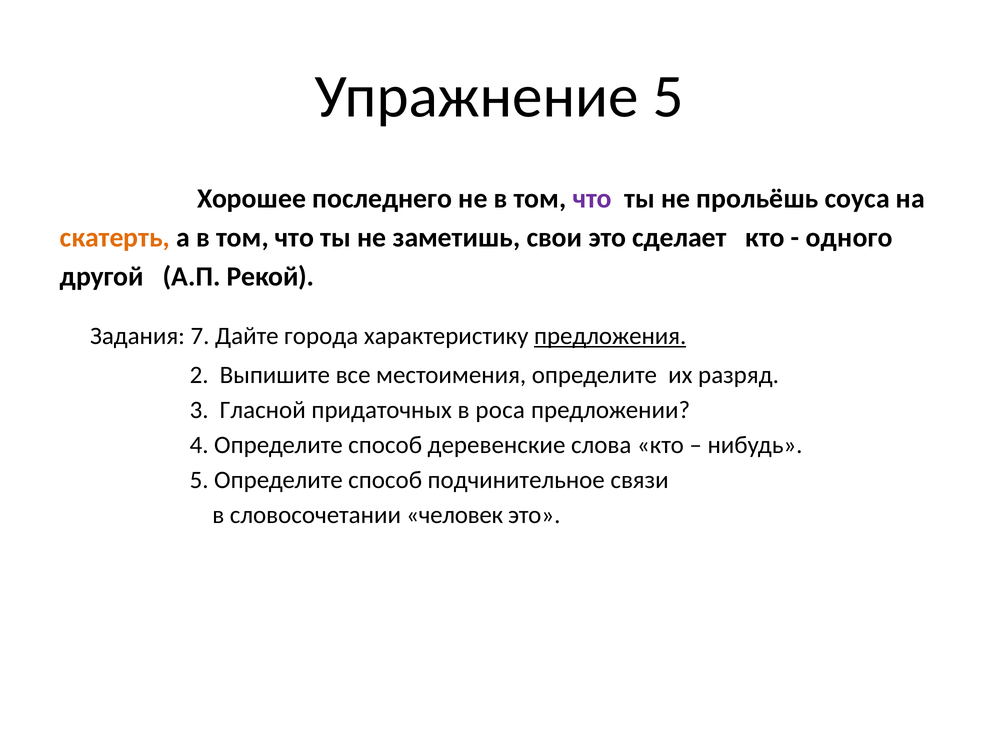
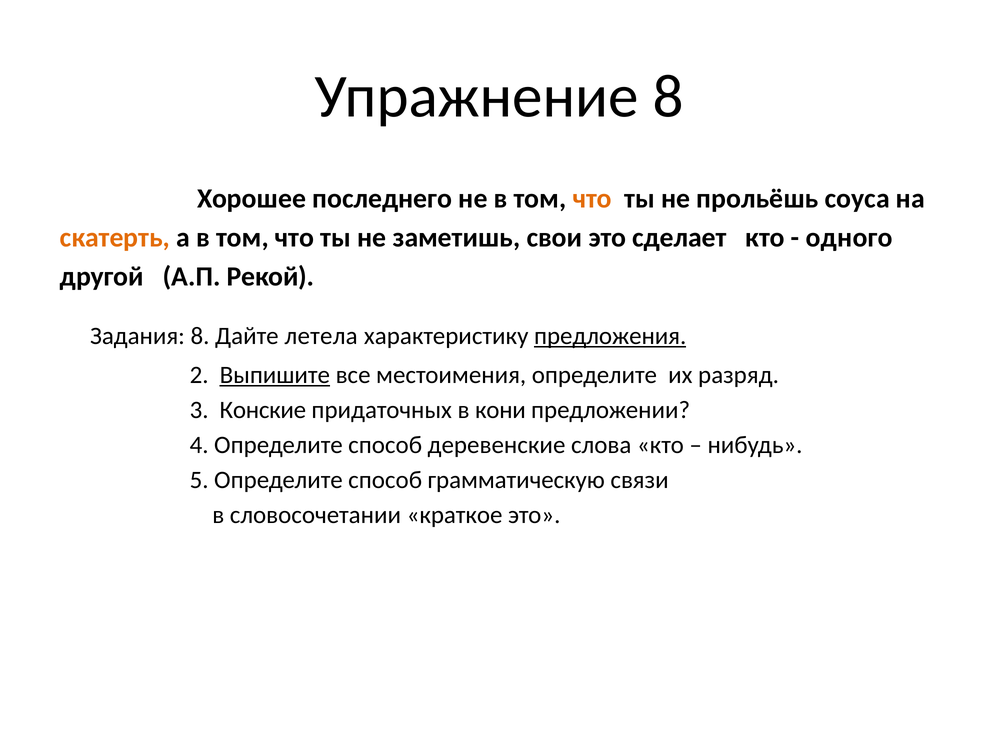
Упражнение 5: 5 -> 8
что at (592, 198) colour: purple -> orange
Задания 7: 7 -> 8
города: города -> летела
Выпишите underline: none -> present
Гласной: Гласной -> Конские
роса: роса -> кони
подчинительное: подчинительное -> грамматическую
человек: человек -> краткое
